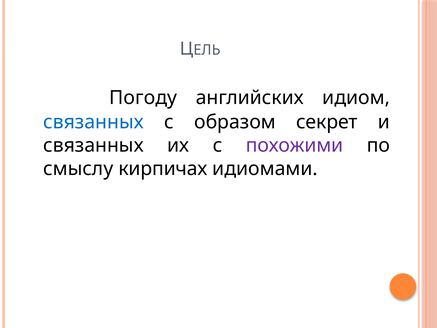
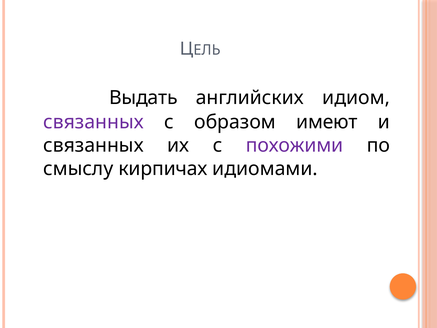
Погоду: Погоду -> Выдать
связанных at (93, 122) colour: blue -> purple
секрет: секрет -> имеют
